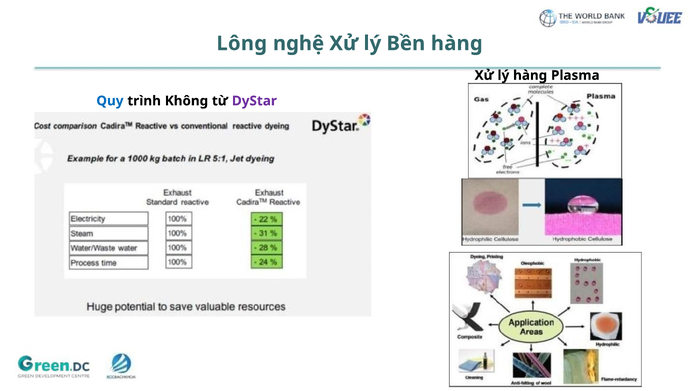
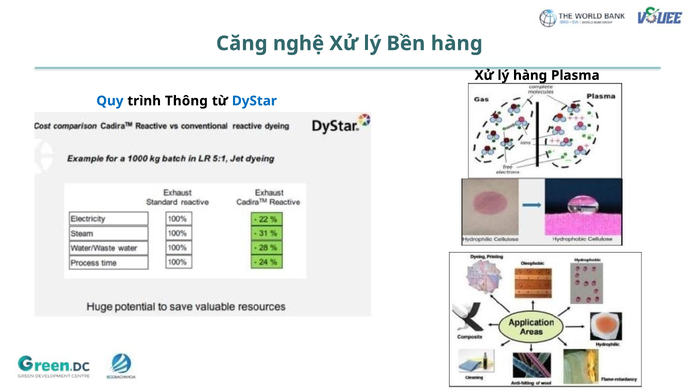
Lông: Lông -> Căng
Không: Không -> Thông
DyStar colour: purple -> blue
